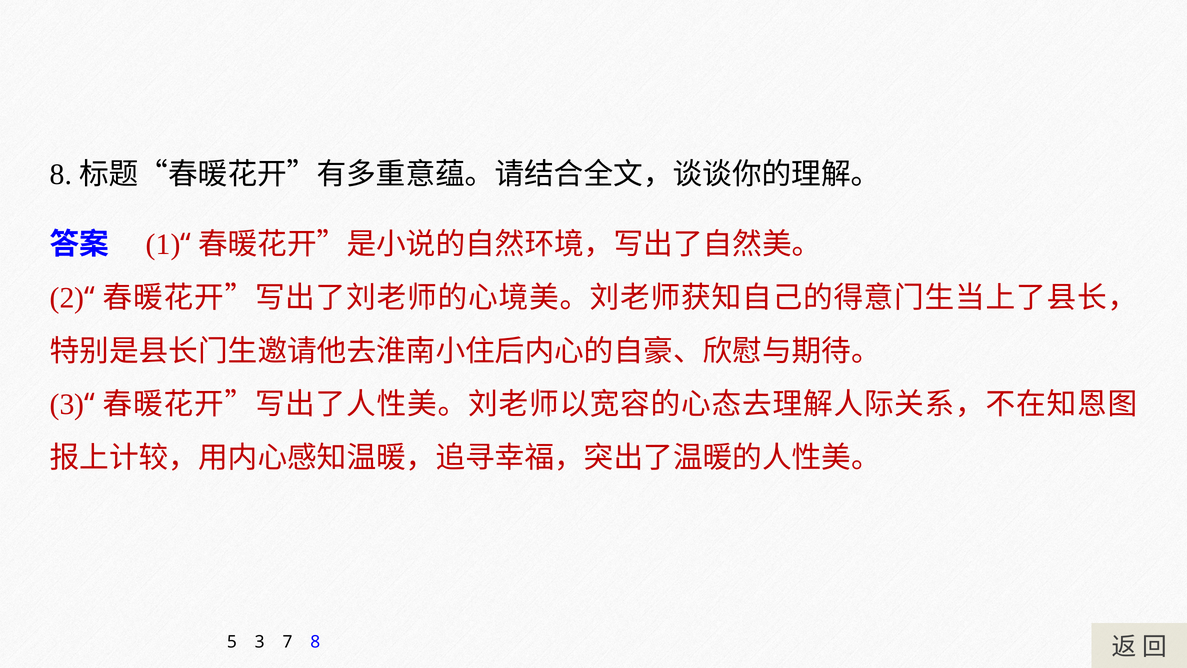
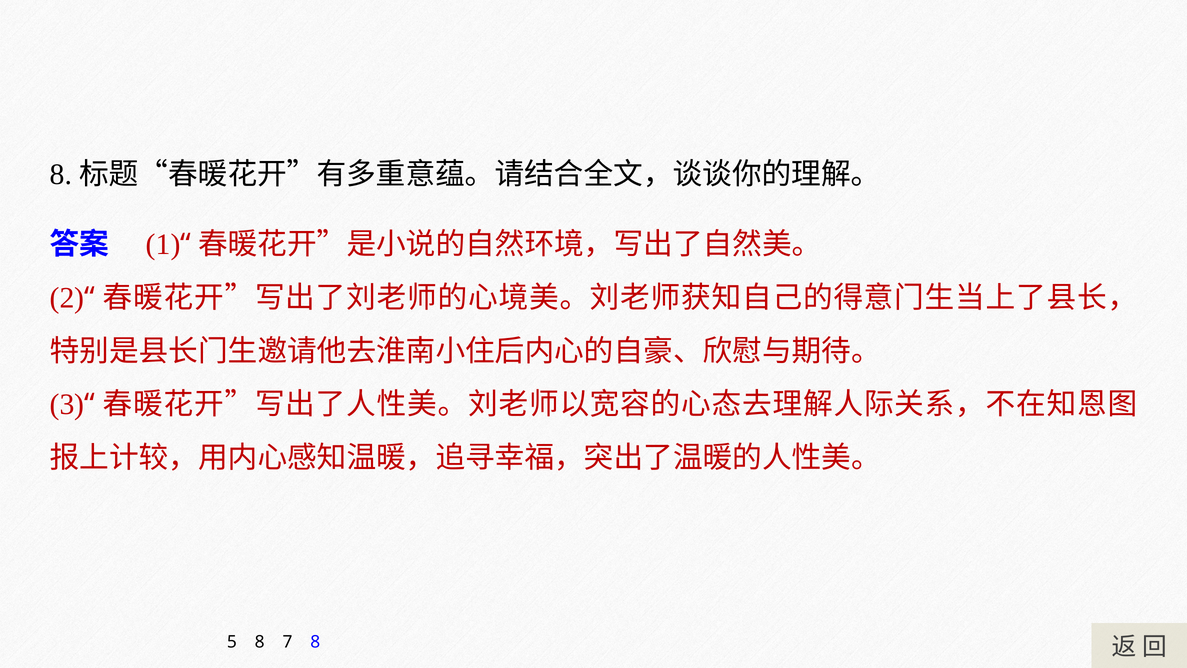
5 3: 3 -> 8
